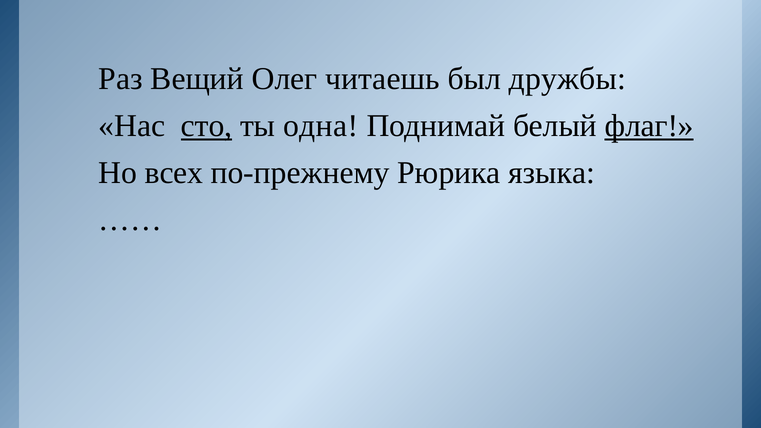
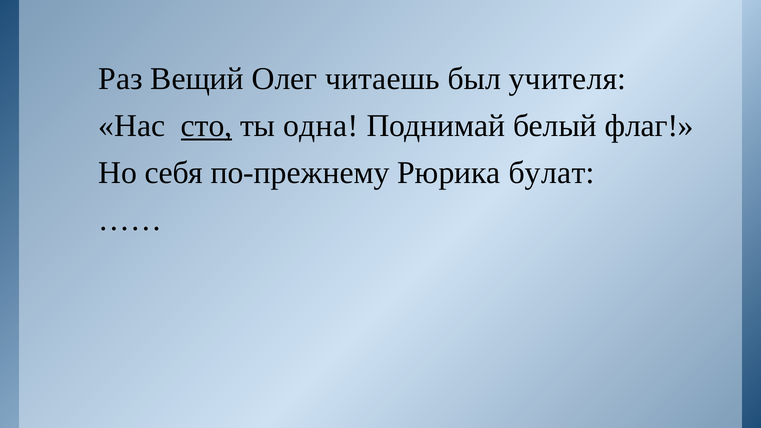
дружбы: дружбы -> учителя
флаг underline: present -> none
всех: всех -> себя
языка: языка -> булат
